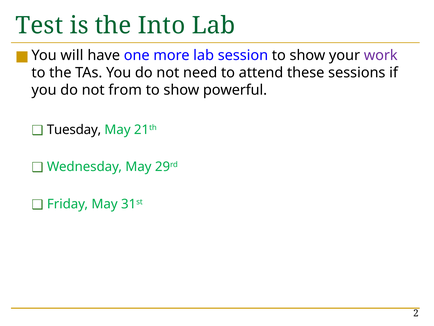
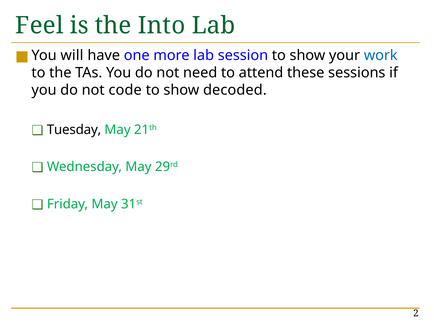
Test: Test -> Feel
work colour: purple -> blue
from: from -> code
powerful: powerful -> decoded
